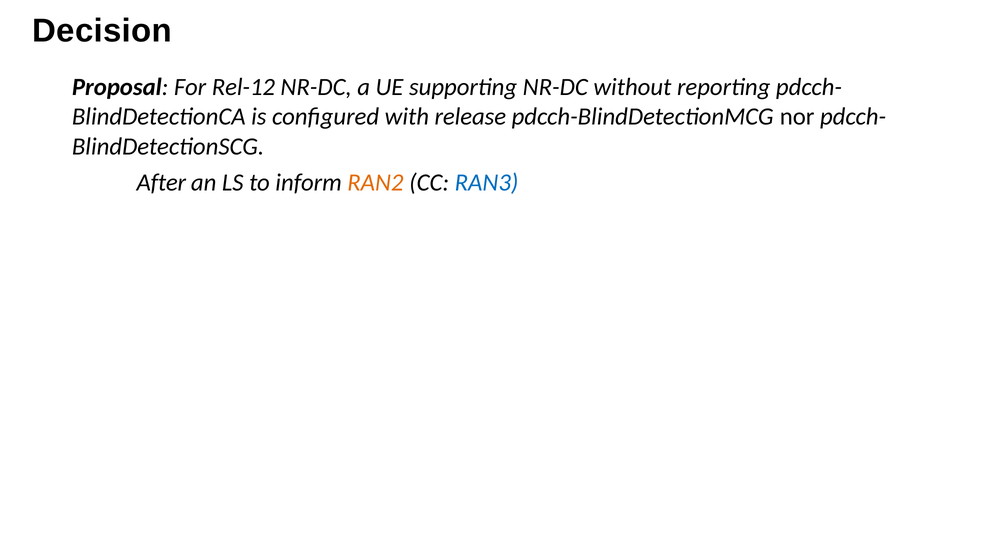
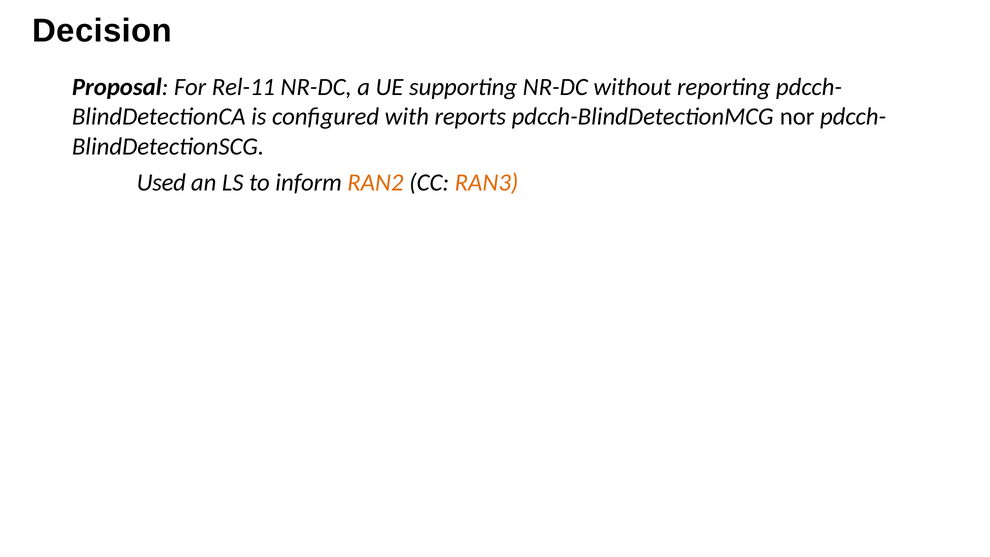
Rel-12: Rel-12 -> Rel-11
release: release -> reports
After: After -> Used
RAN3 colour: blue -> orange
